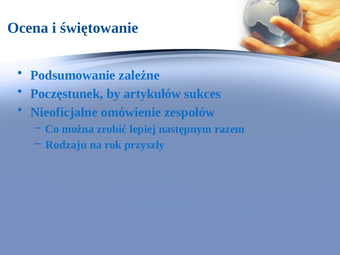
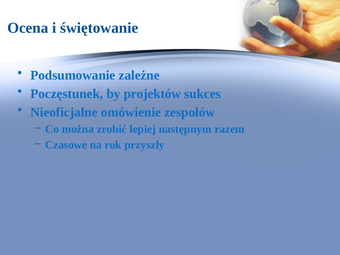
artykułów: artykułów -> projektów
Rodzaju: Rodzaju -> Czasowe
